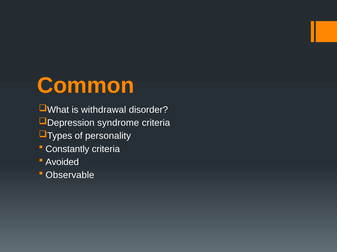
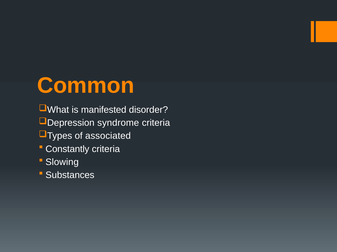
withdrawal: withdrawal -> manifested
personality: personality -> associated
Avoided: Avoided -> Slowing
Observable: Observable -> Substances
